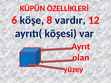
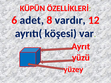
köşe: köşe -> adet
olan: olan -> yüzü
